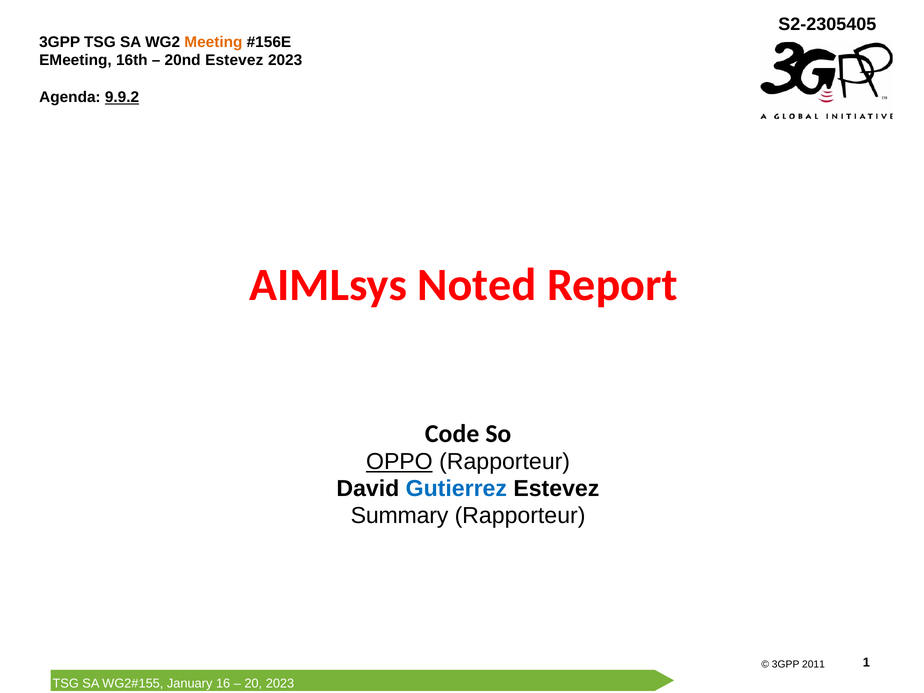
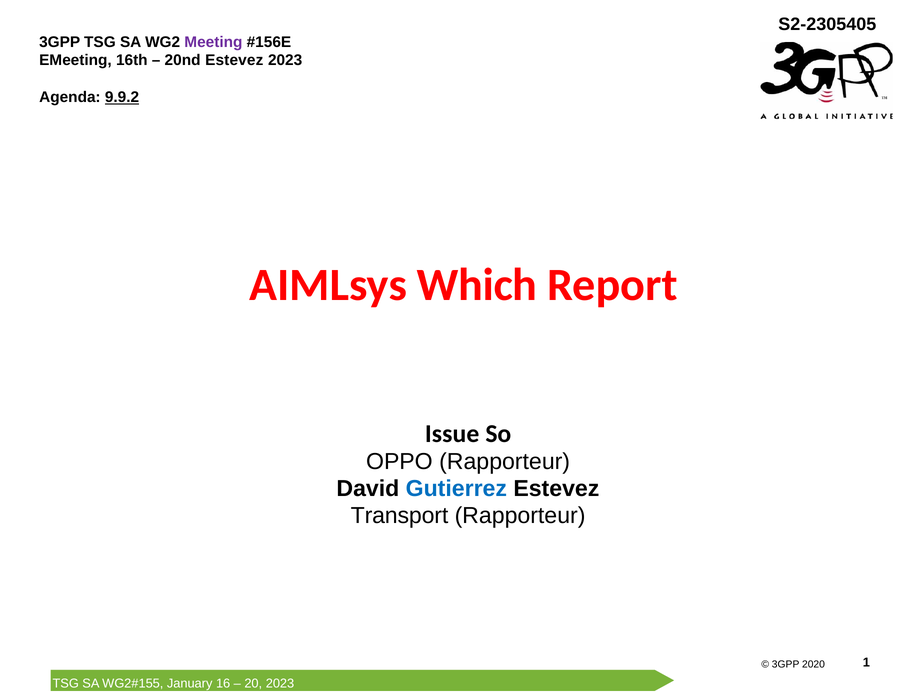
Meeting colour: orange -> purple
Noted: Noted -> Which
Code: Code -> Issue
OPPO underline: present -> none
Summary: Summary -> Transport
2011: 2011 -> 2020
